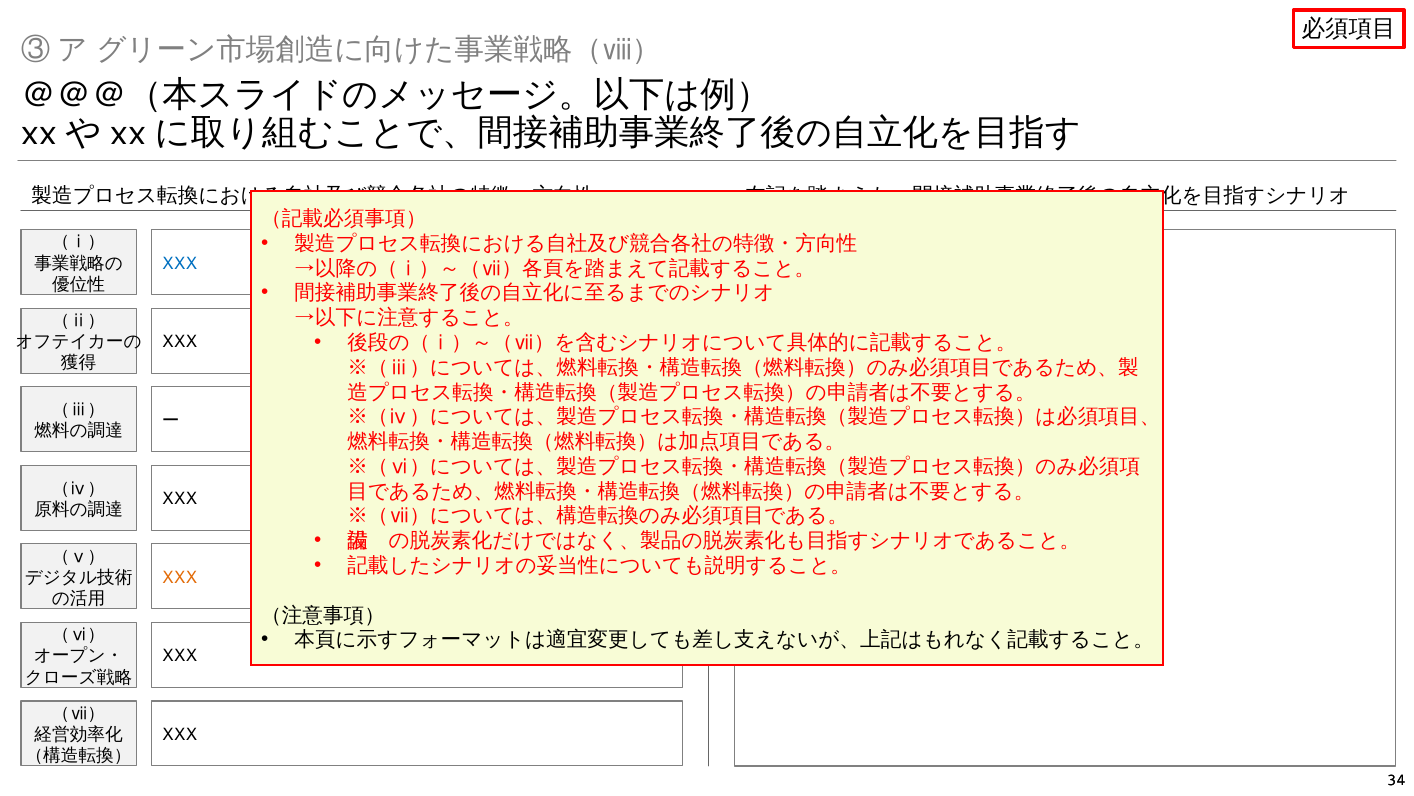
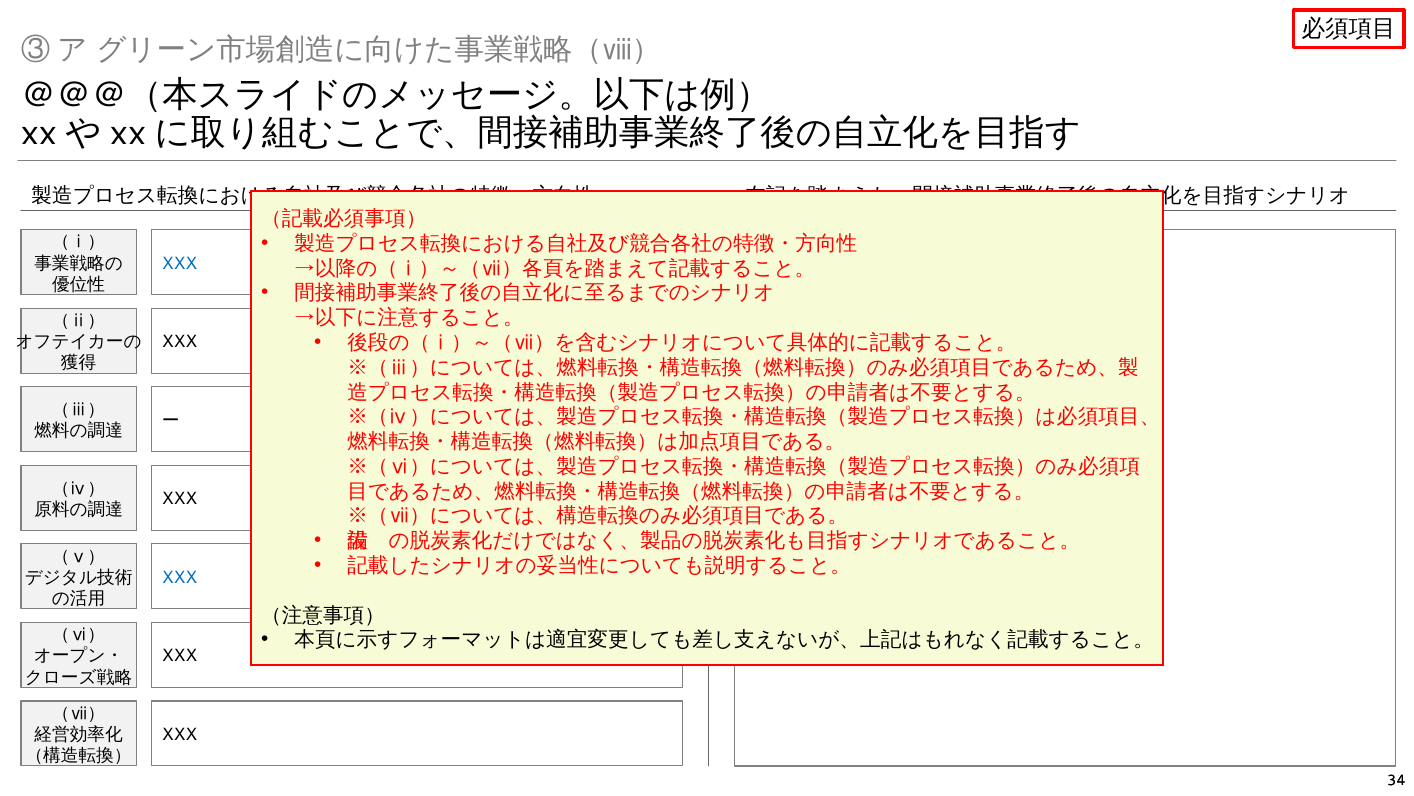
XXX at (180, 577) colour: orange -> blue
